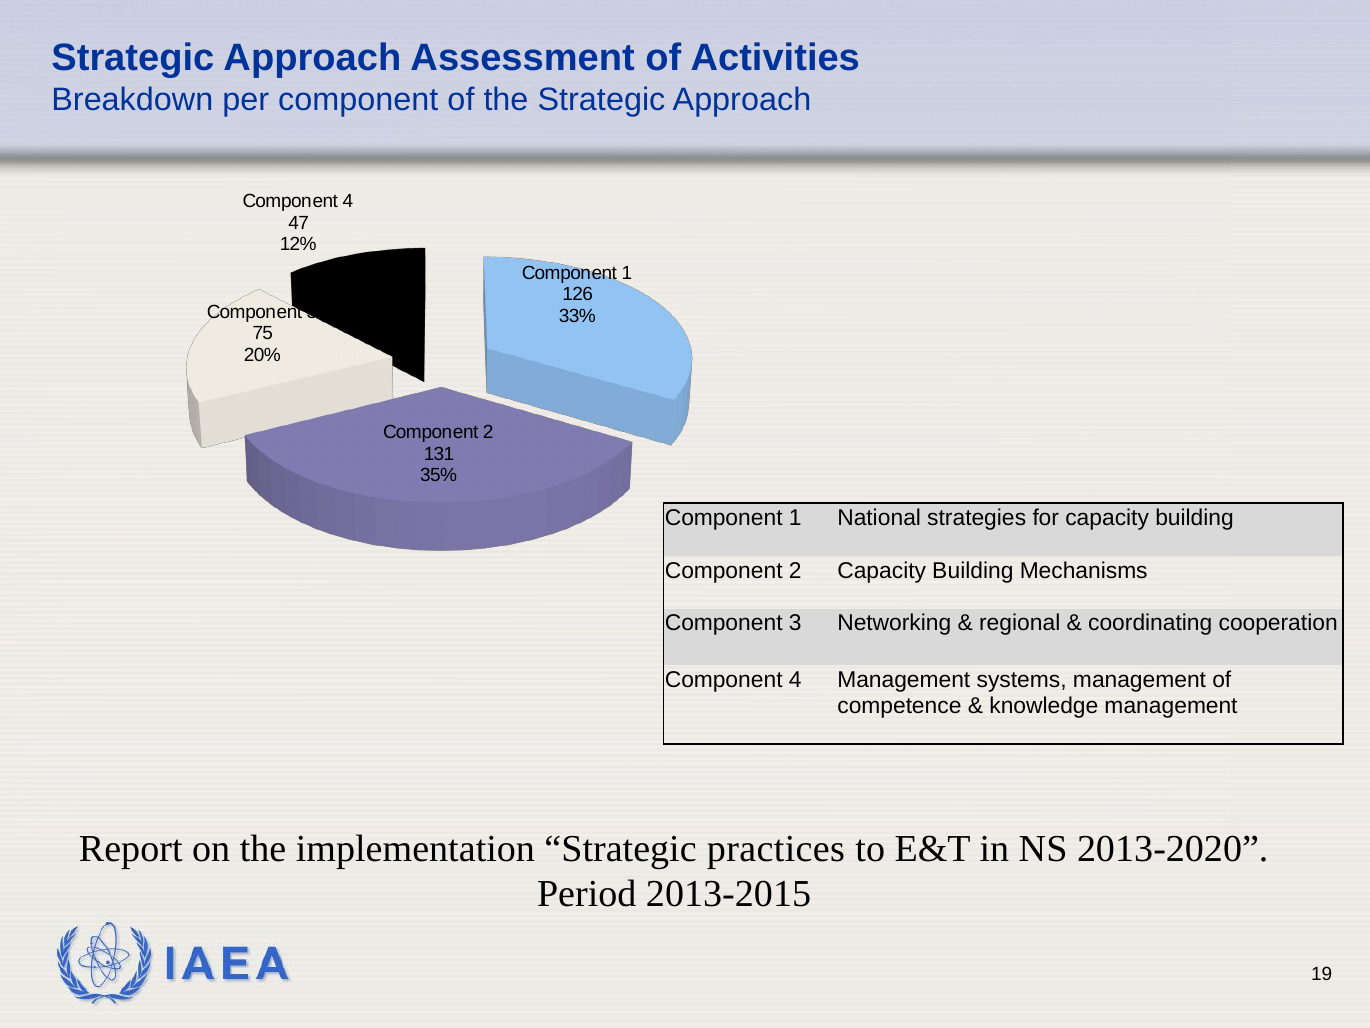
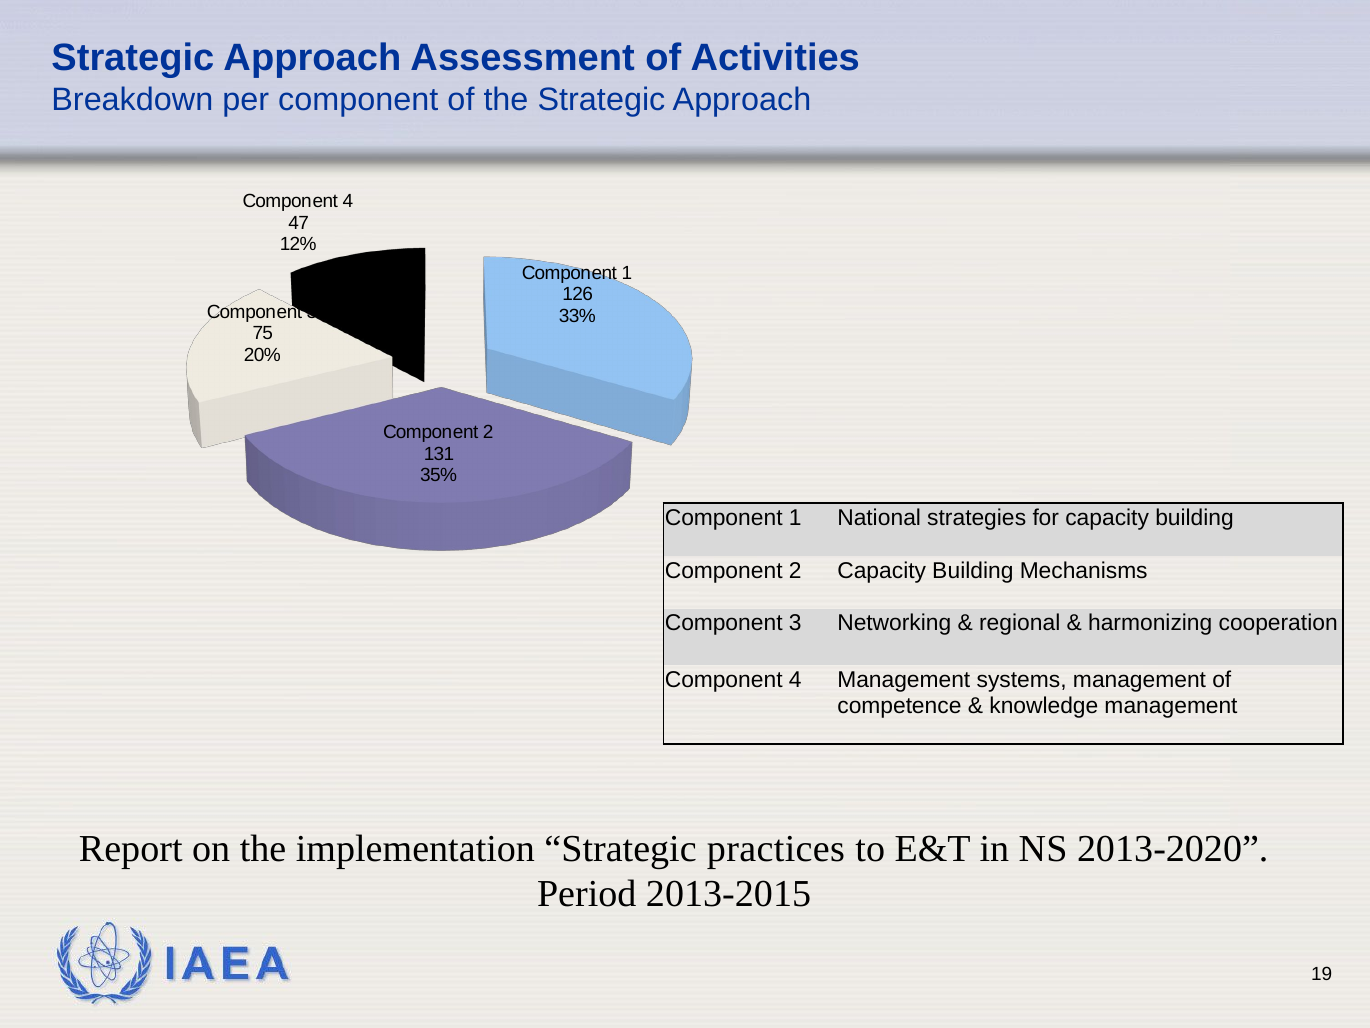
coordinating: coordinating -> harmonizing
